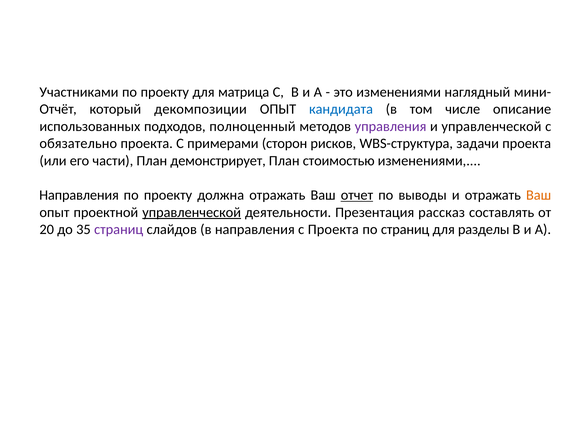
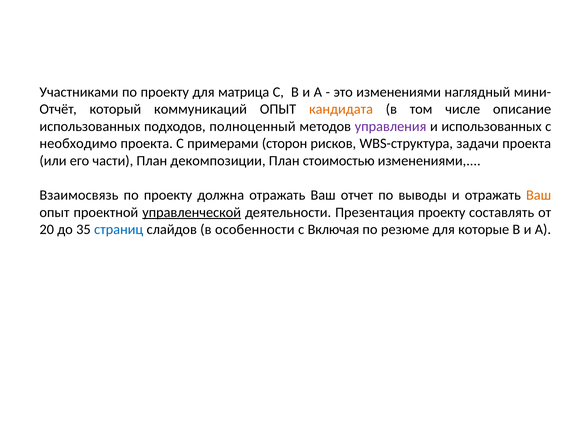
декомпозиции: декомпозиции -> коммуникаций
кандидата colour: blue -> orange
и управленческой: управленческой -> использованных
обязательно: обязательно -> необходимо
демонстрирует: демонстрирует -> декомпозиции
Направления at (79, 195): Направления -> Взаимосвязь
отчет underline: present -> none
Презентация рассказ: рассказ -> проекту
страниц at (119, 229) colour: purple -> blue
в направления: направления -> особенности
с Проекта: Проекта -> Включая
по страниц: страниц -> резюме
разделы: разделы -> которые
